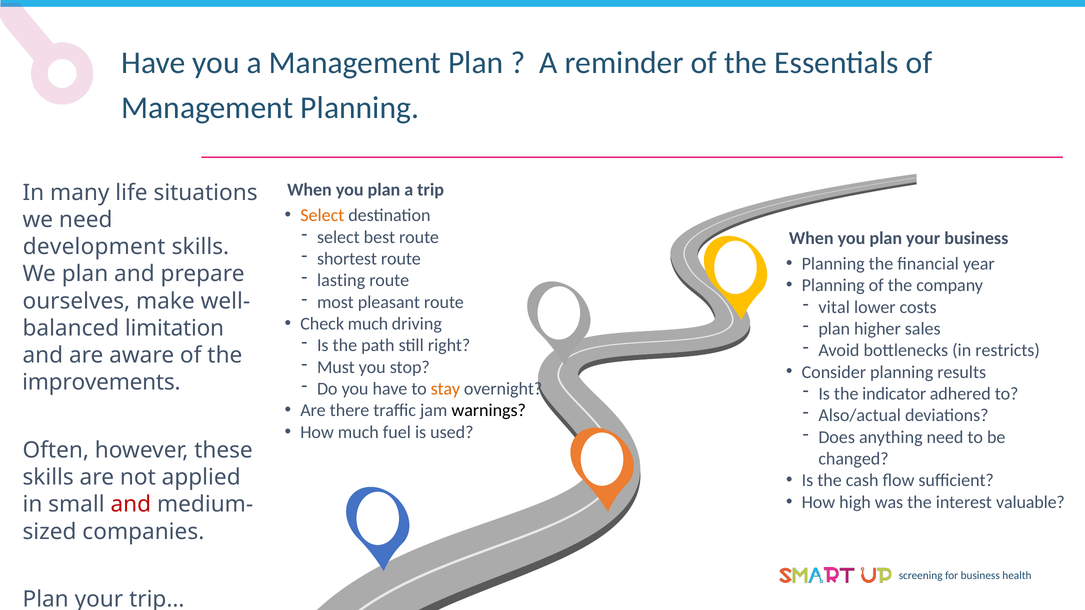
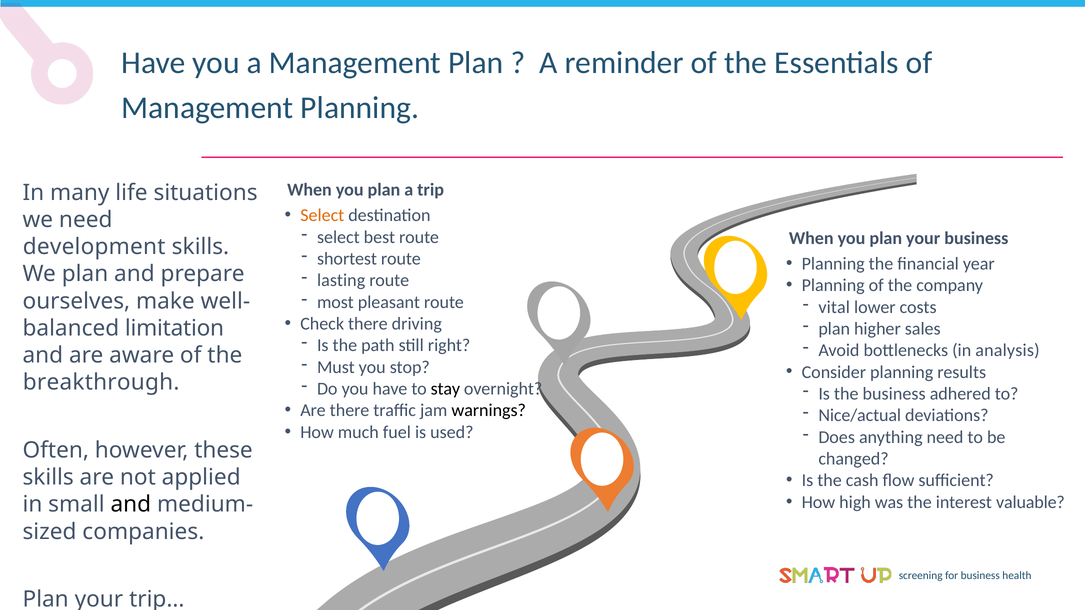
Check much: much -> there
restricts: restricts -> analysis
improvements: improvements -> breakthrough
stay colour: orange -> black
the indicator: indicator -> business
Also/actual: Also/actual -> Nice/actual
and at (131, 505) colour: red -> black
